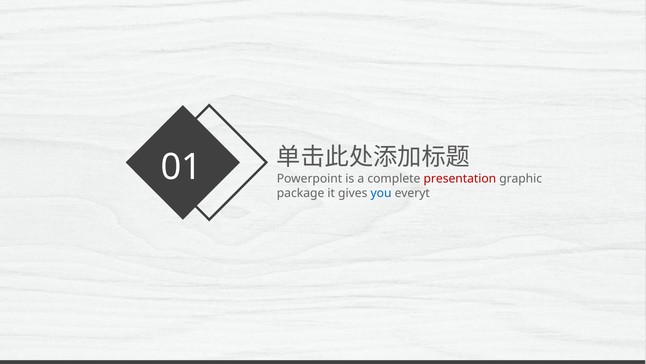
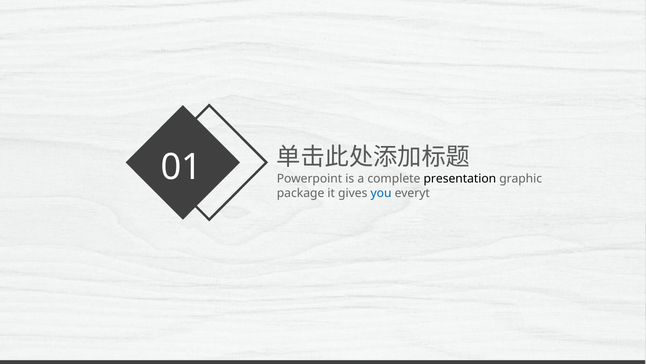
presentation colour: red -> black
